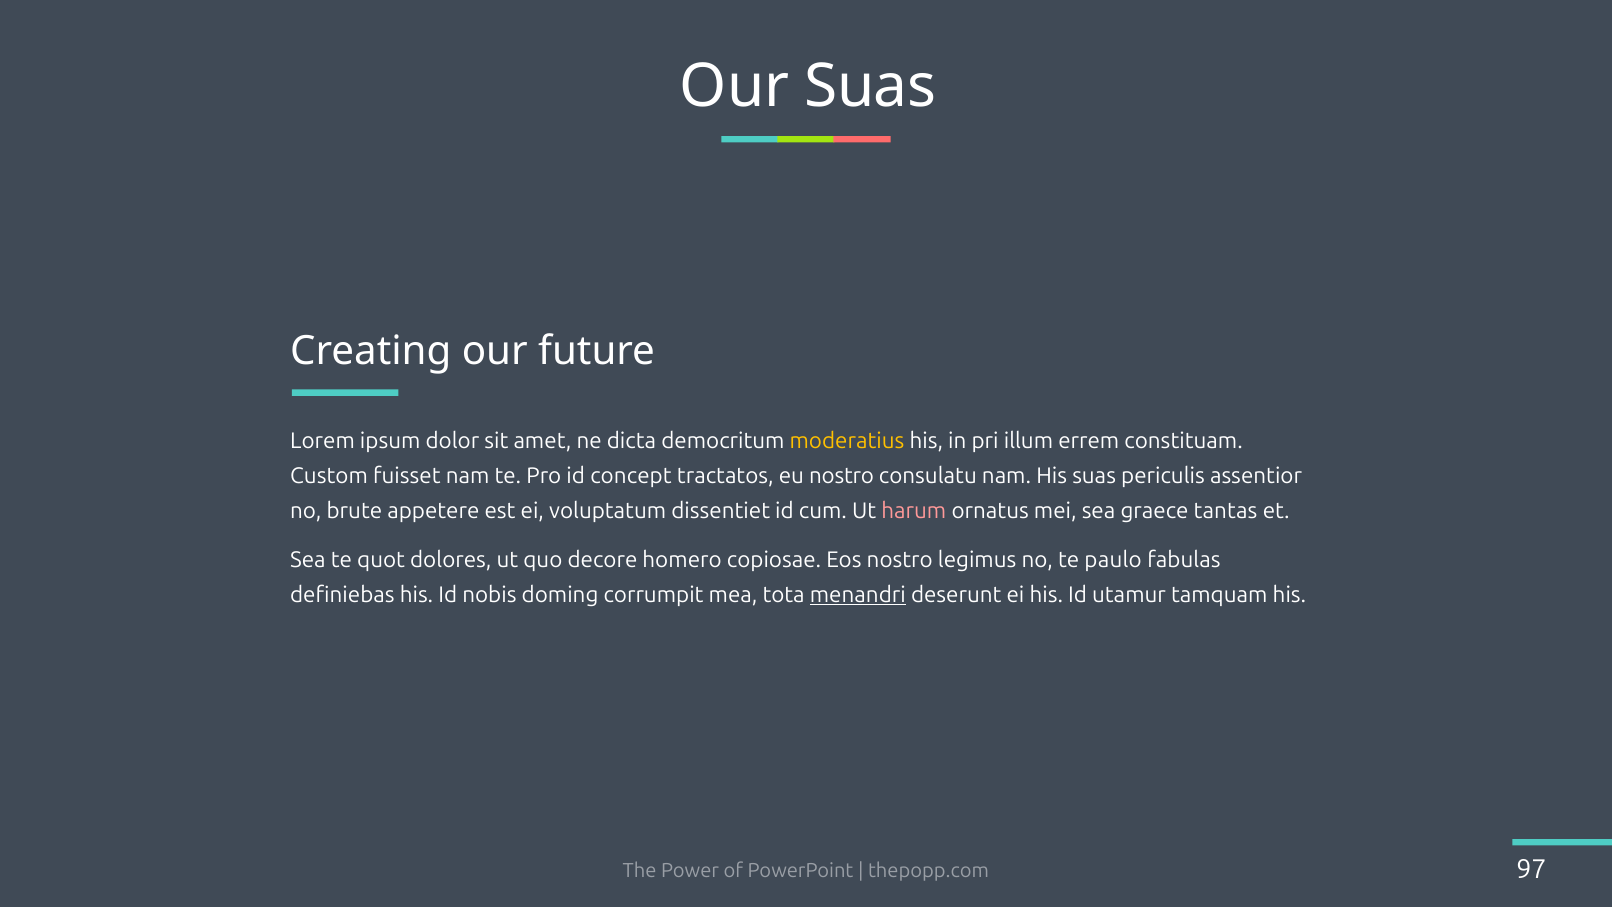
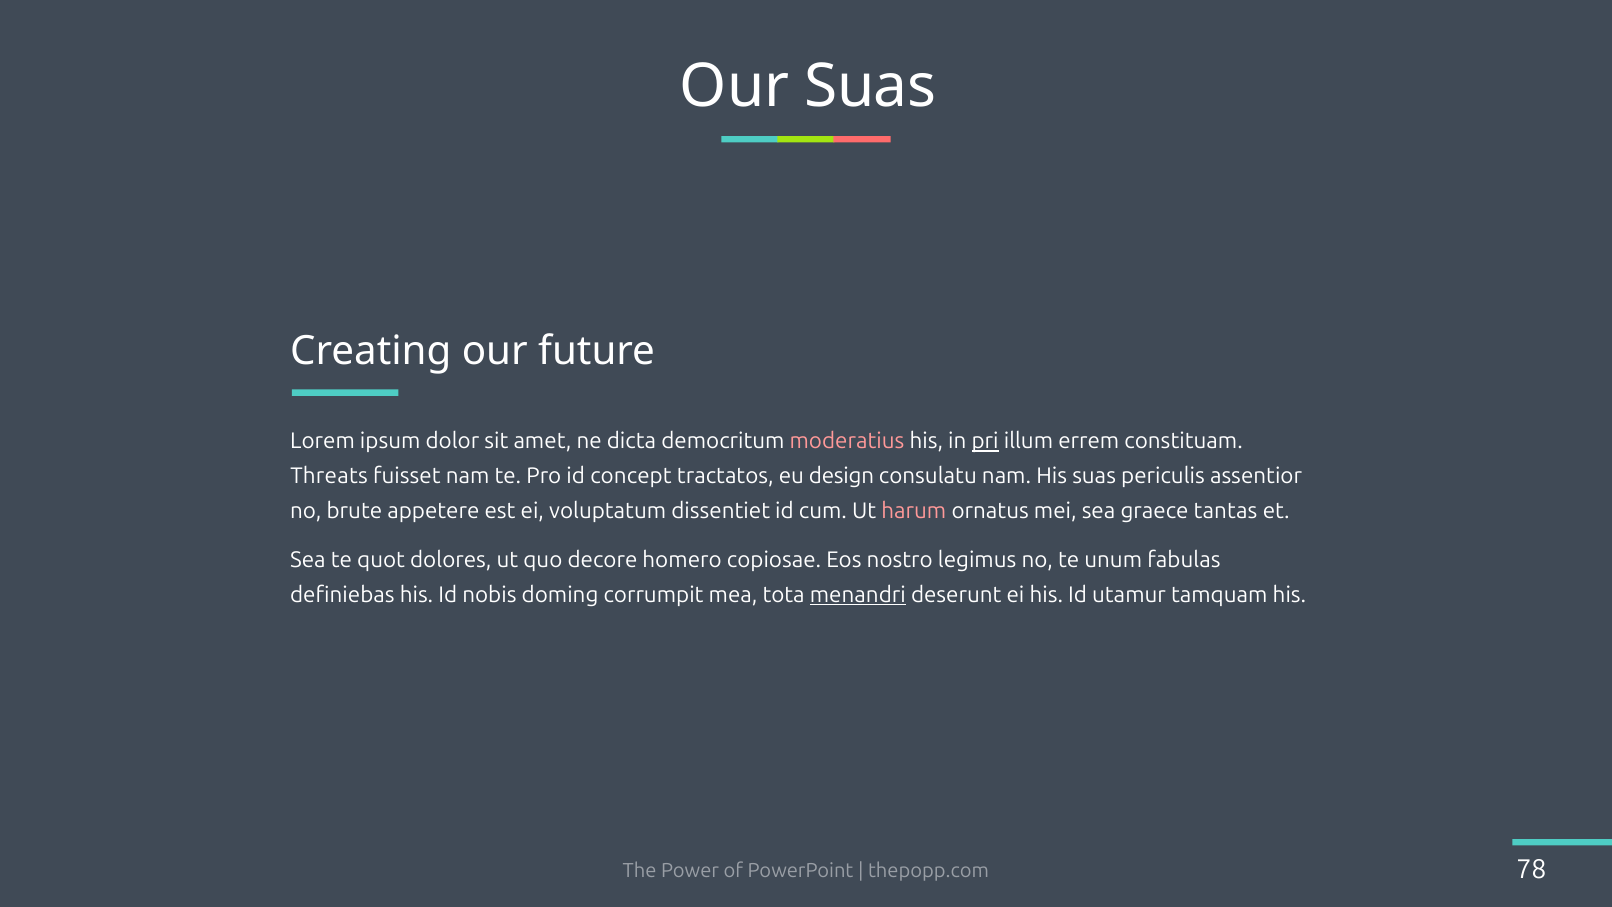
moderatius colour: yellow -> pink
pri underline: none -> present
Custom: Custom -> Threats
eu nostro: nostro -> design
paulo: paulo -> unum
97: 97 -> 78
